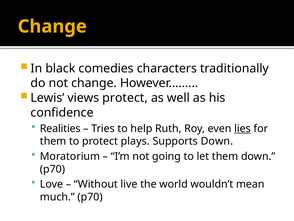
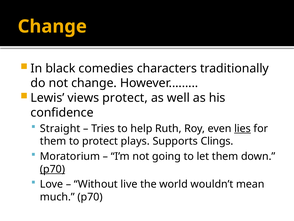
Realities: Realities -> Straight
Supports Down: Down -> Clings
p70 at (52, 169) underline: none -> present
